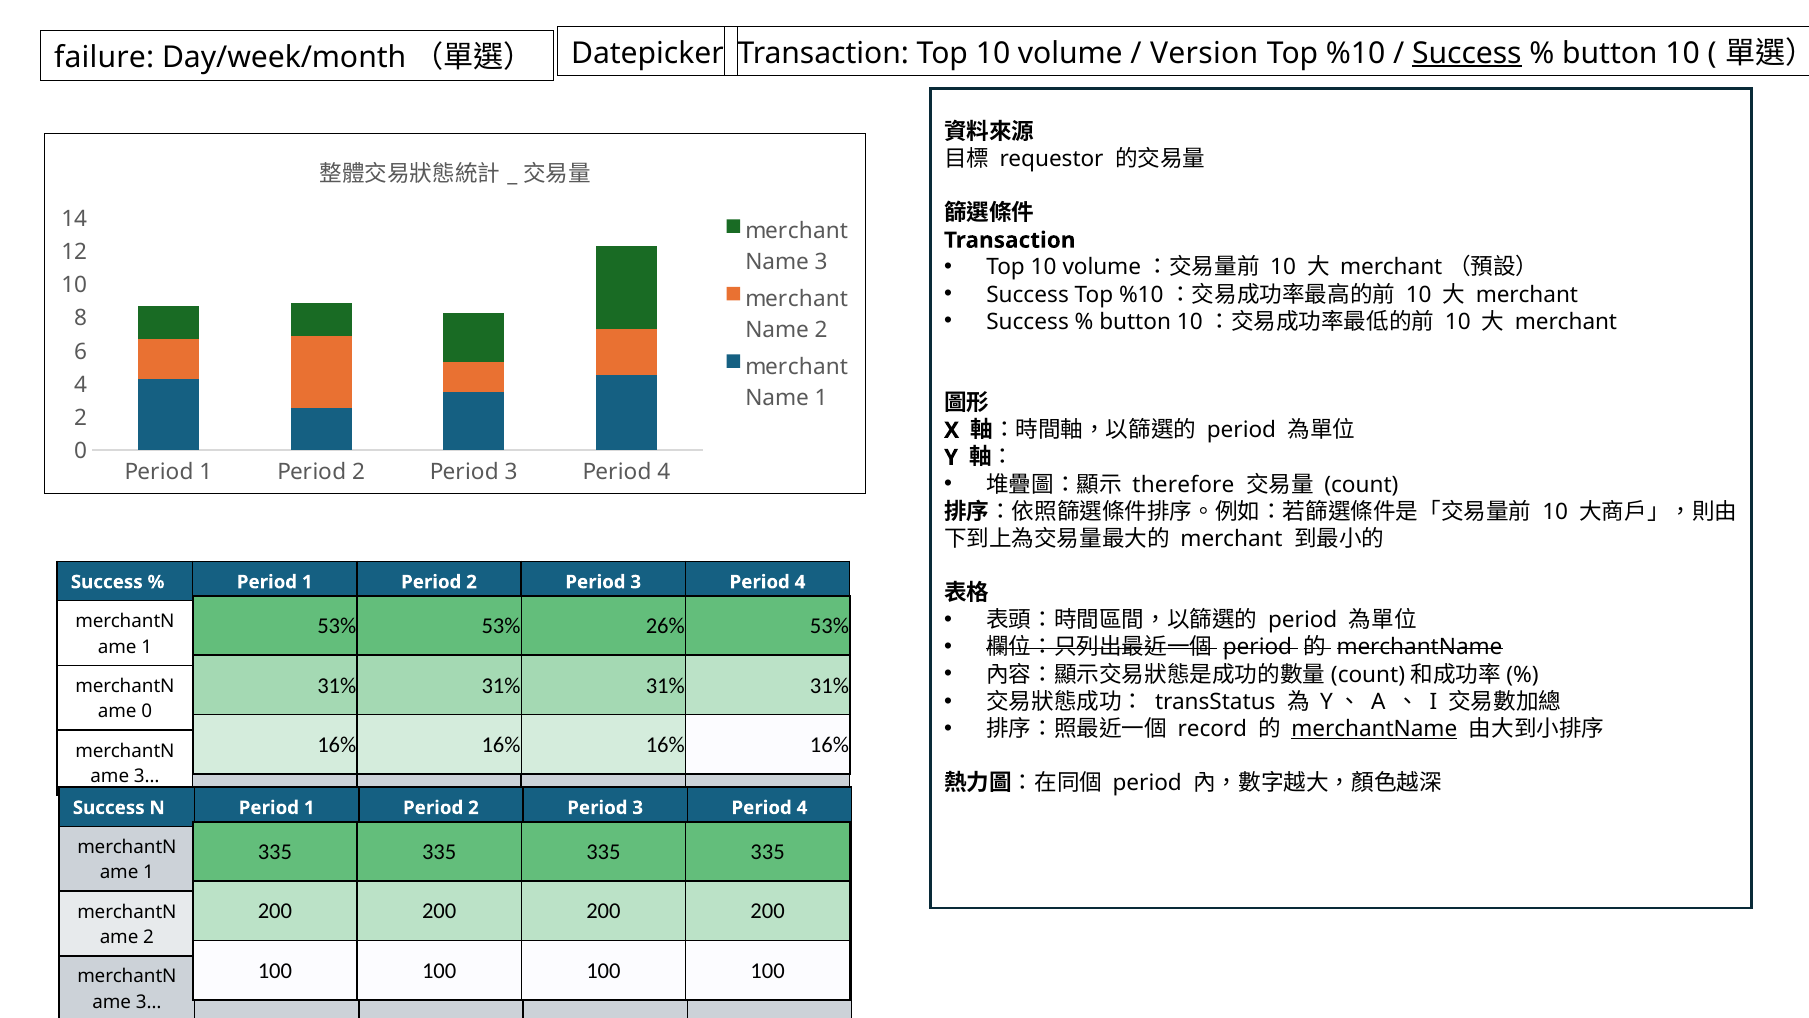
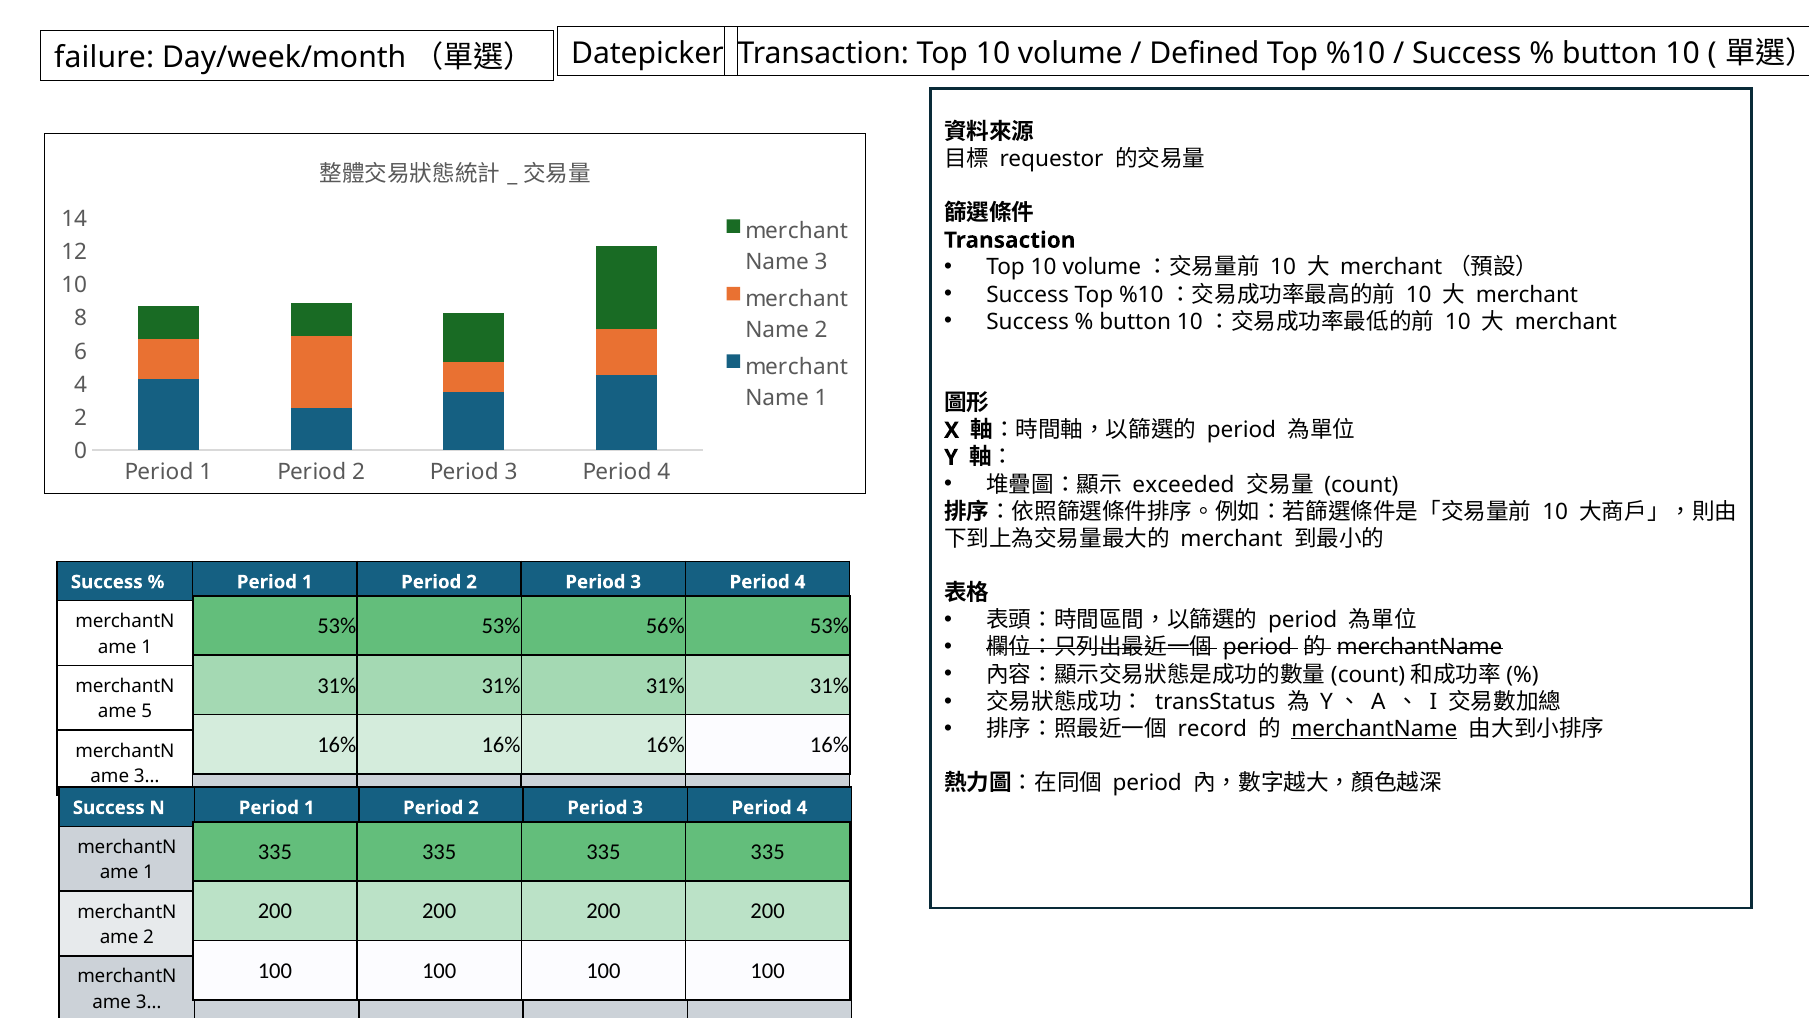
Version: Version -> Defined
Success at (1467, 53) underline: present -> none
therefore: therefore -> exceeded
26%: 26% -> 56%
0 at (147, 711): 0 -> 5
